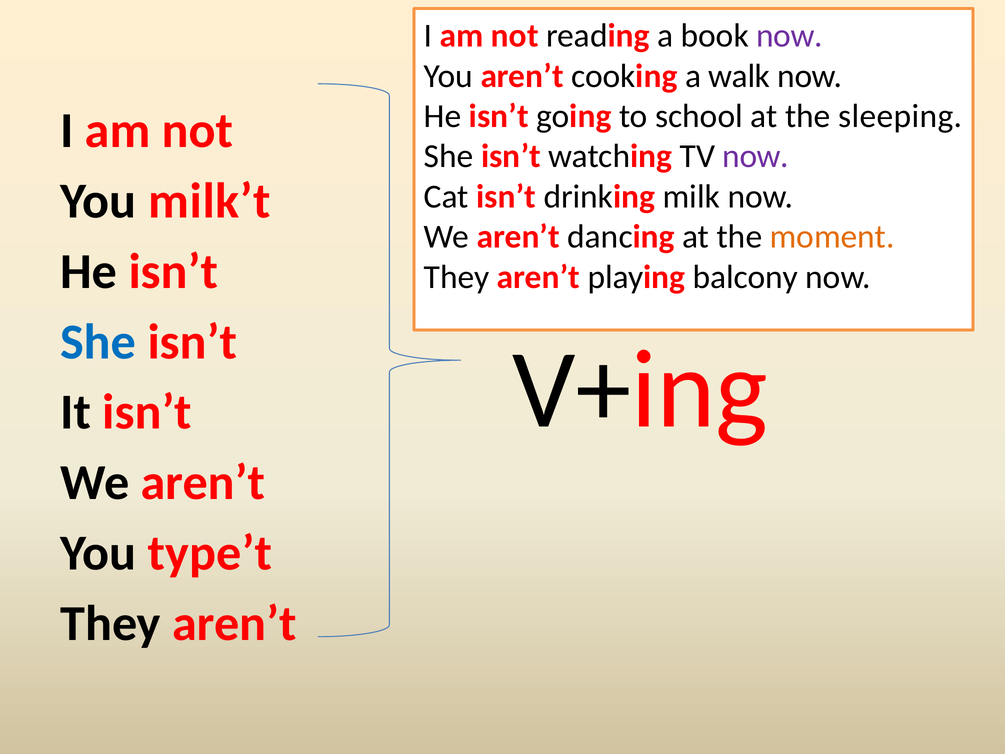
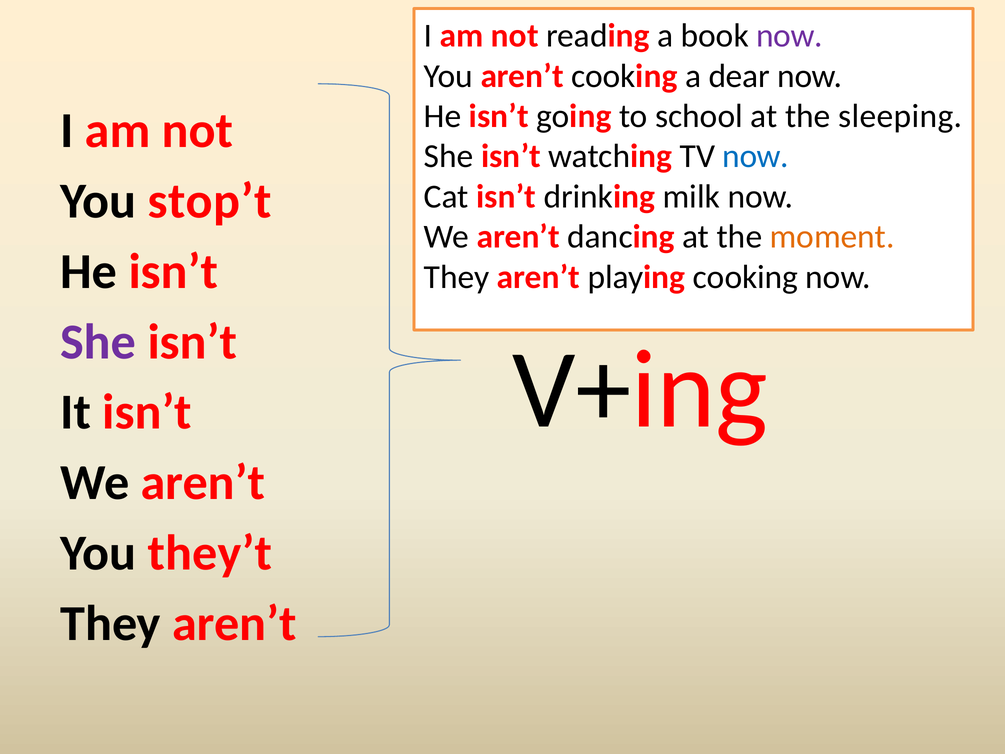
walk: walk -> dear
now at (756, 156) colour: purple -> blue
milk’t: milk’t -> stop’t
playing balcony: balcony -> cooking
She at (98, 342) colour: blue -> purple
type’t: type’t -> they’t
